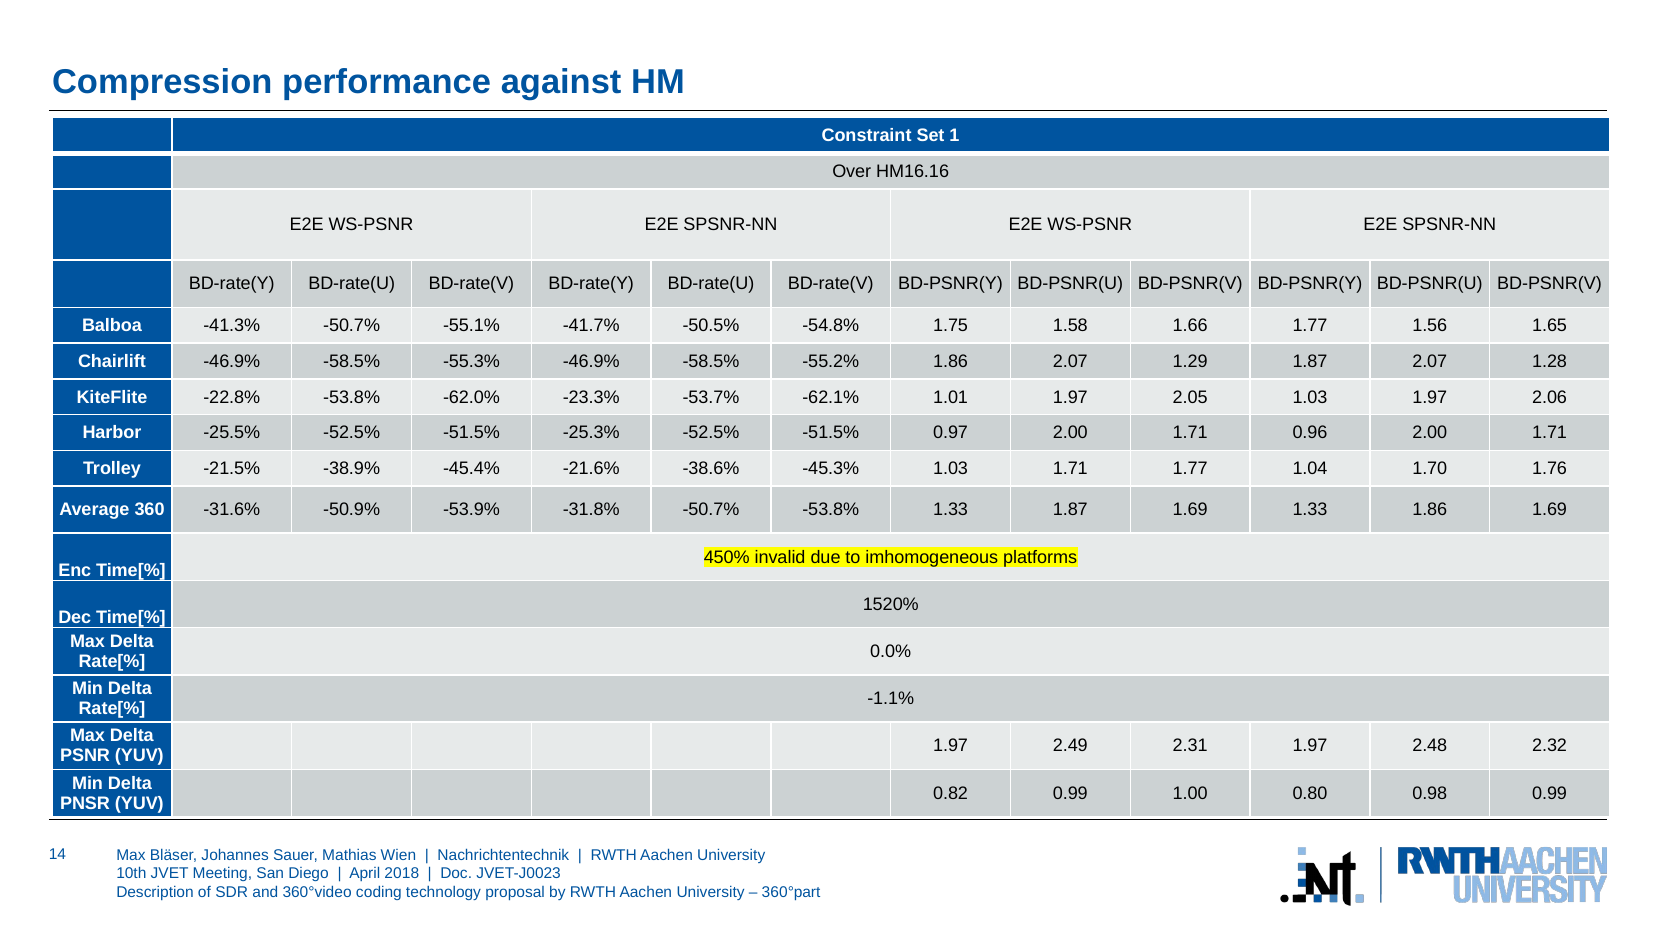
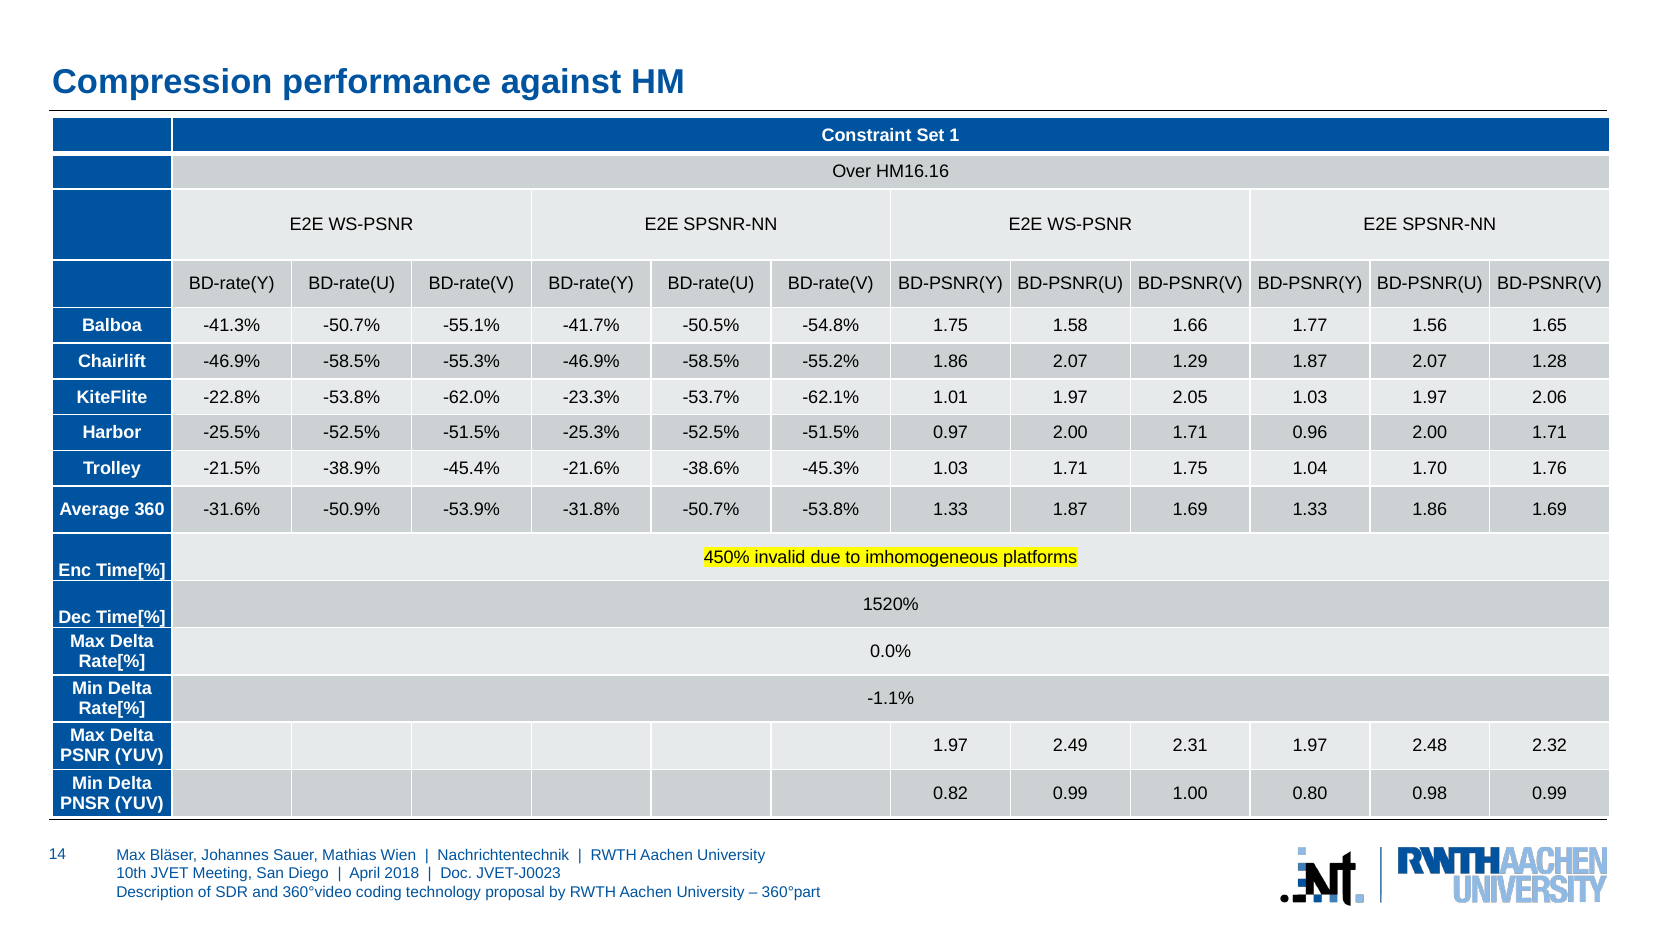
1.71 1.77: 1.77 -> 1.75
